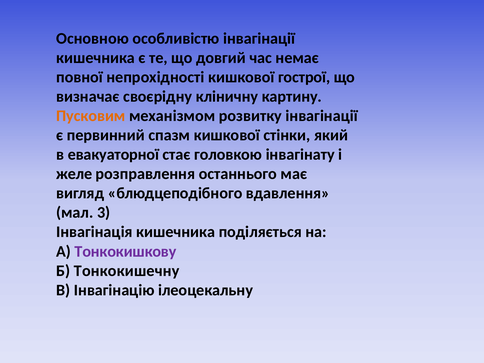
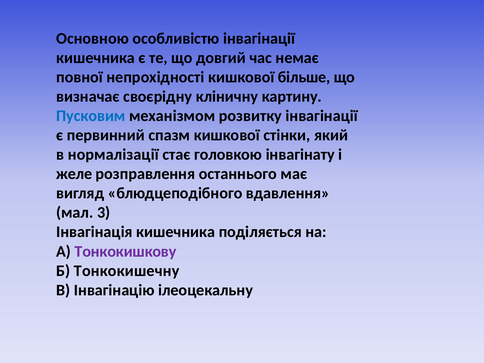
гострої: гострої -> більше
Пусковим colour: orange -> blue
евакуаторної: евакуаторної -> нормалізації
